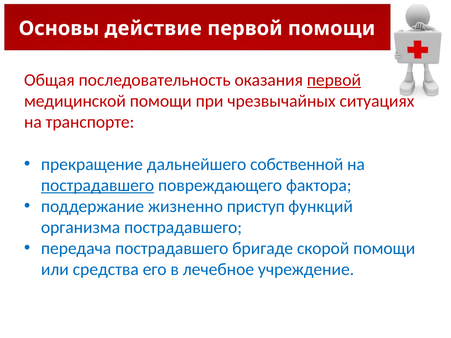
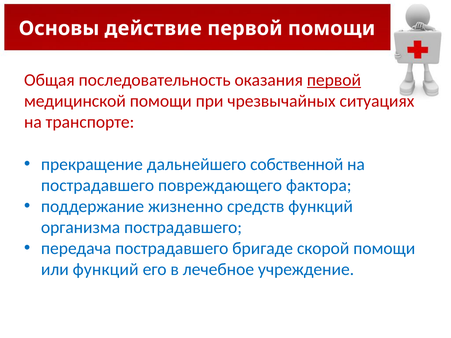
пострадавшего at (98, 185) underline: present -> none
приступ: приступ -> средств
или средства: средства -> функций
